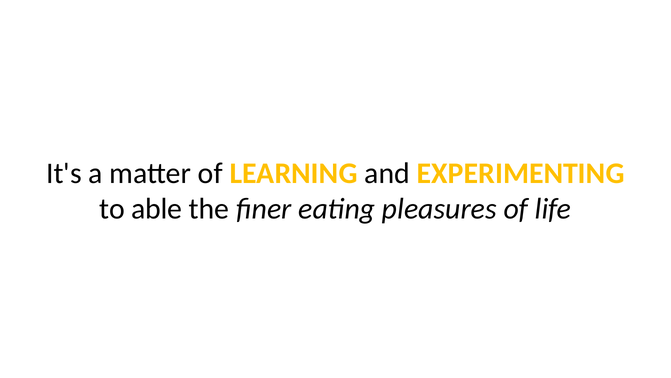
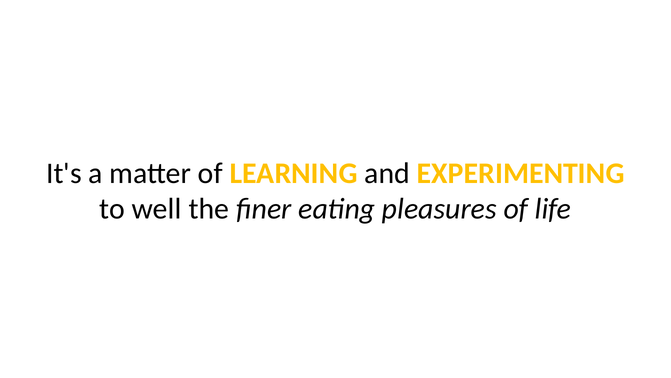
able: able -> well
